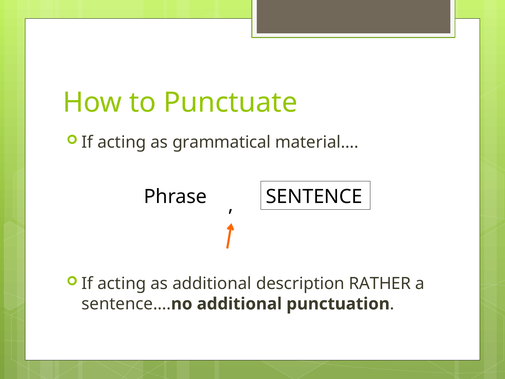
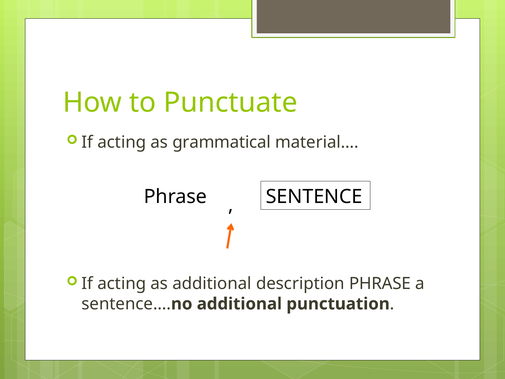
description RATHER: RATHER -> PHRASE
